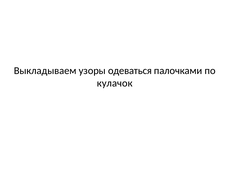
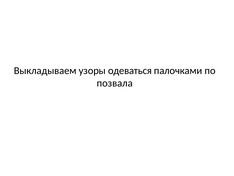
кулачок: кулачок -> позвала
